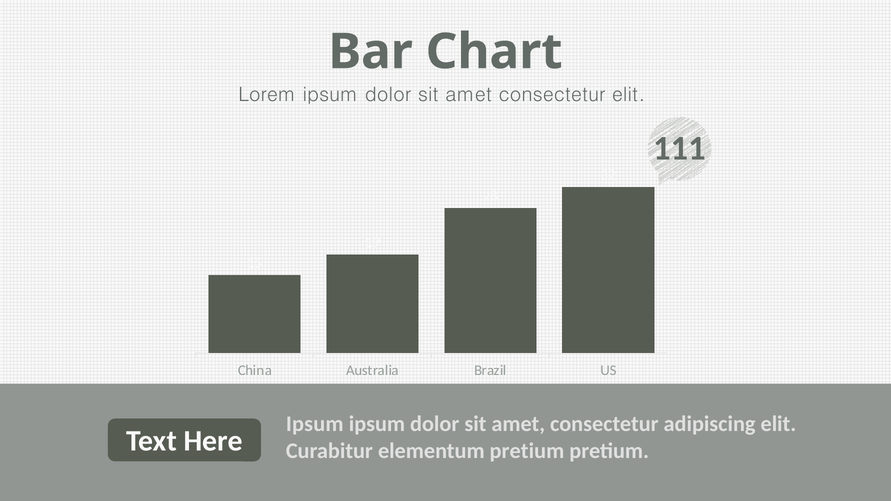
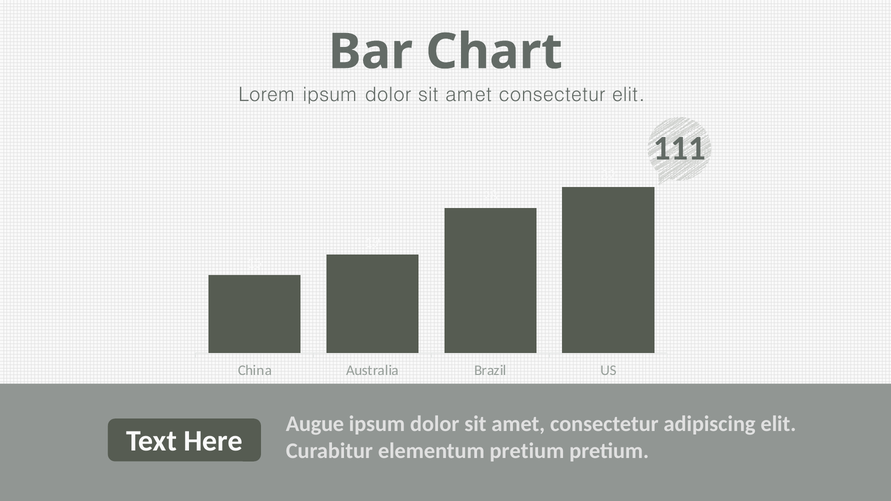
Ipsum at (315, 424): Ipsum -> Augue
